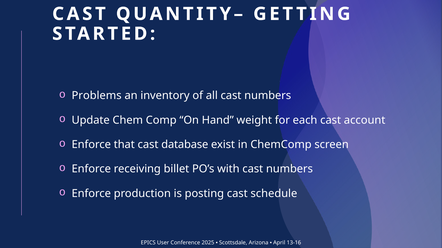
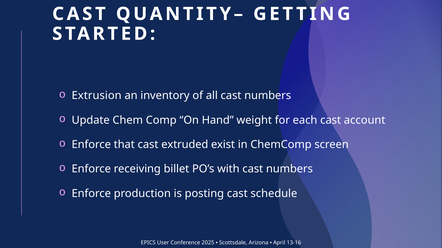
Problems: Problems -> Extrusion
database: database -> extruded
